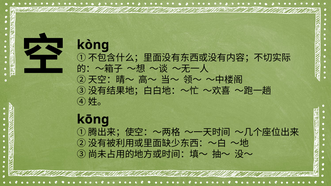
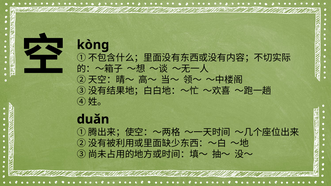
kōng: kōng -> duǎn
